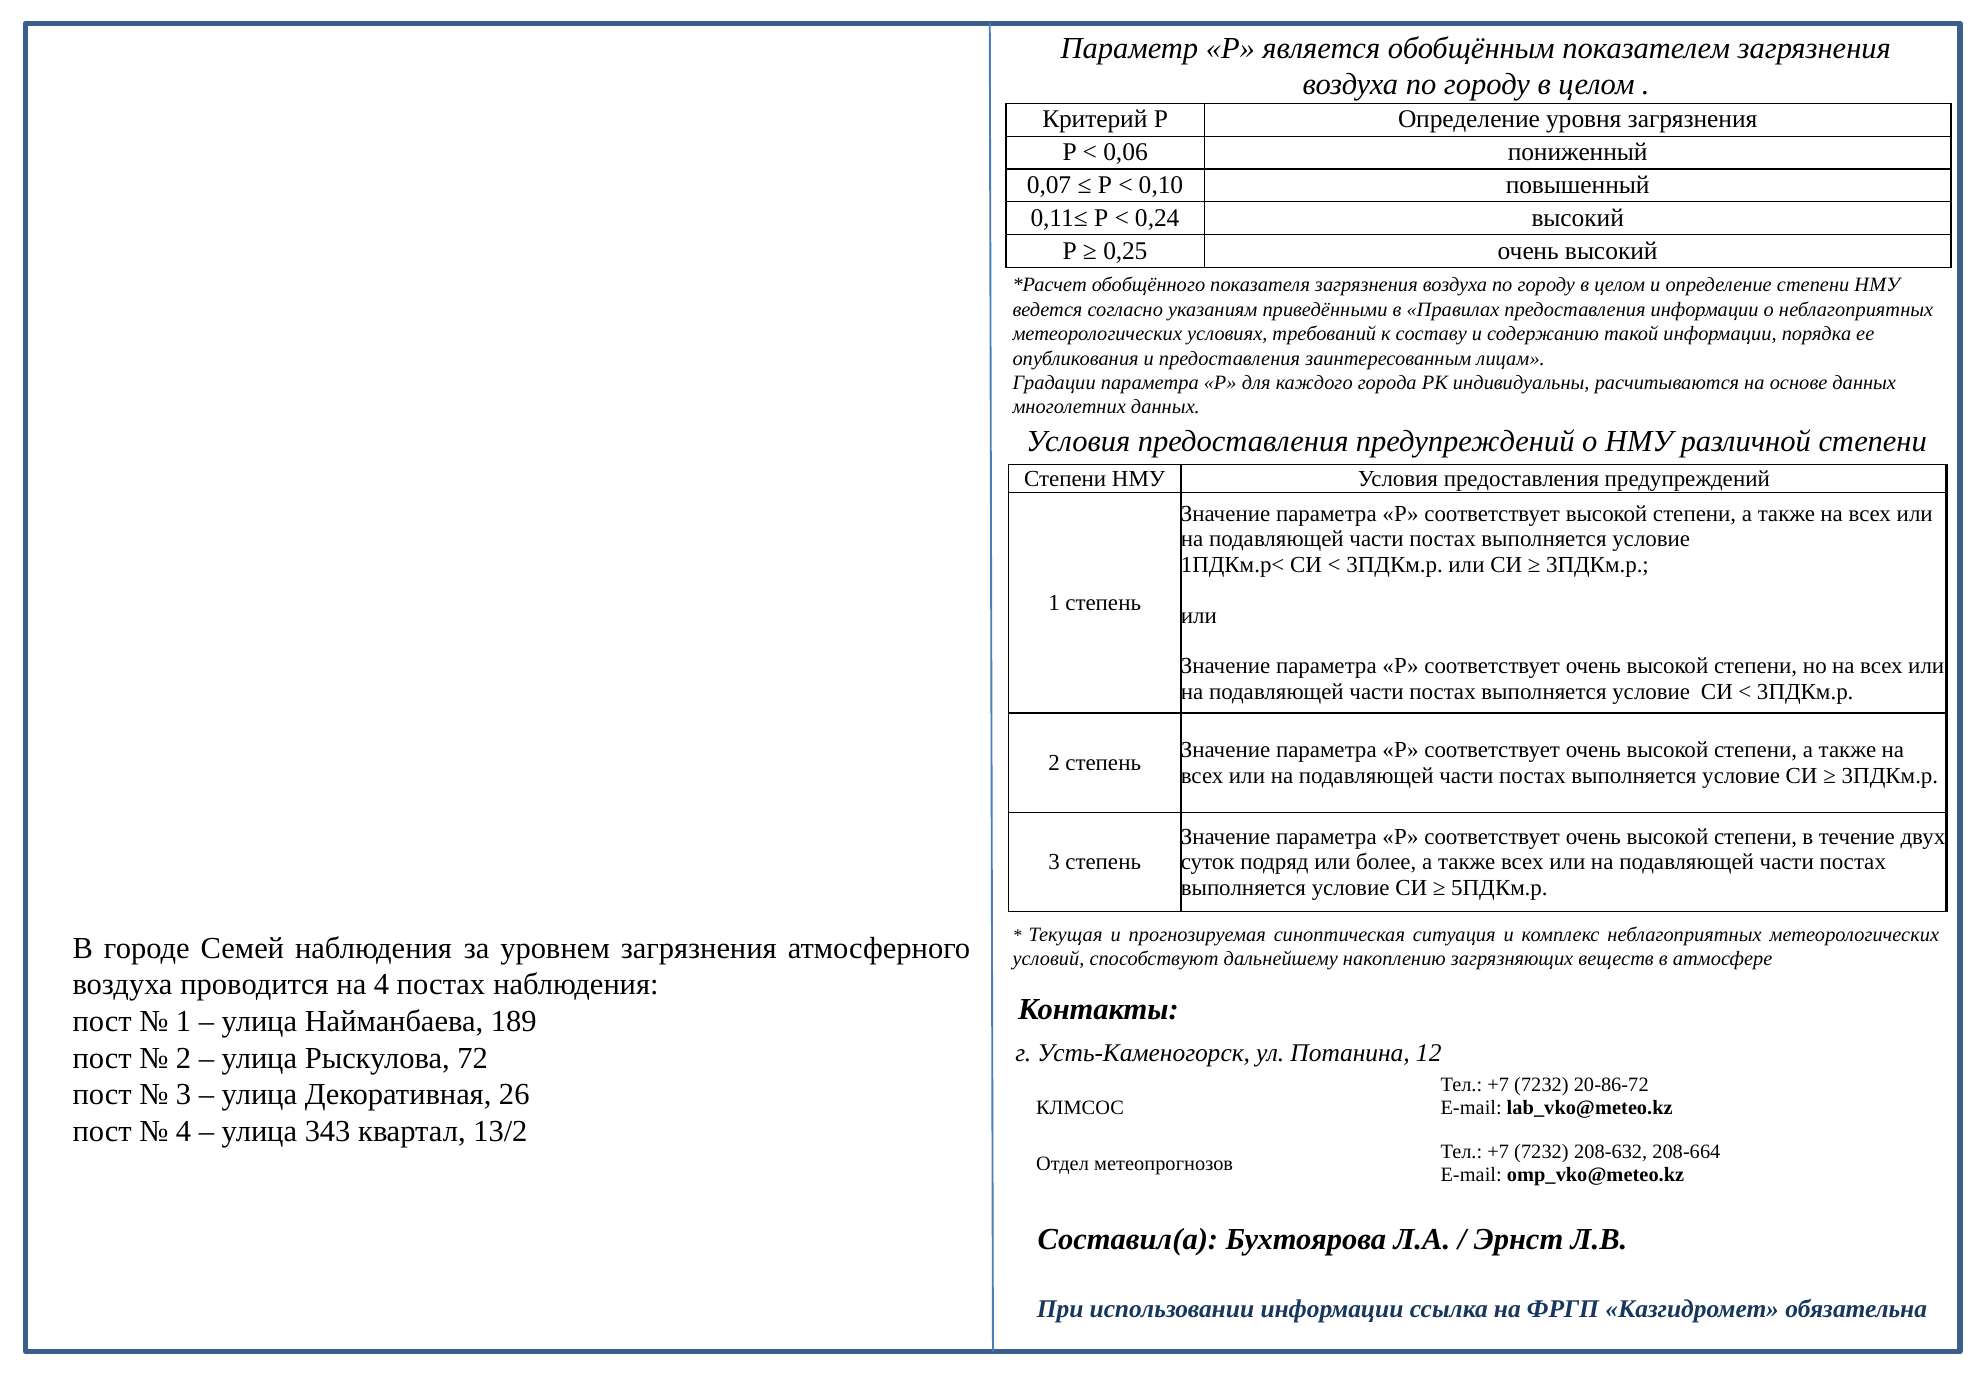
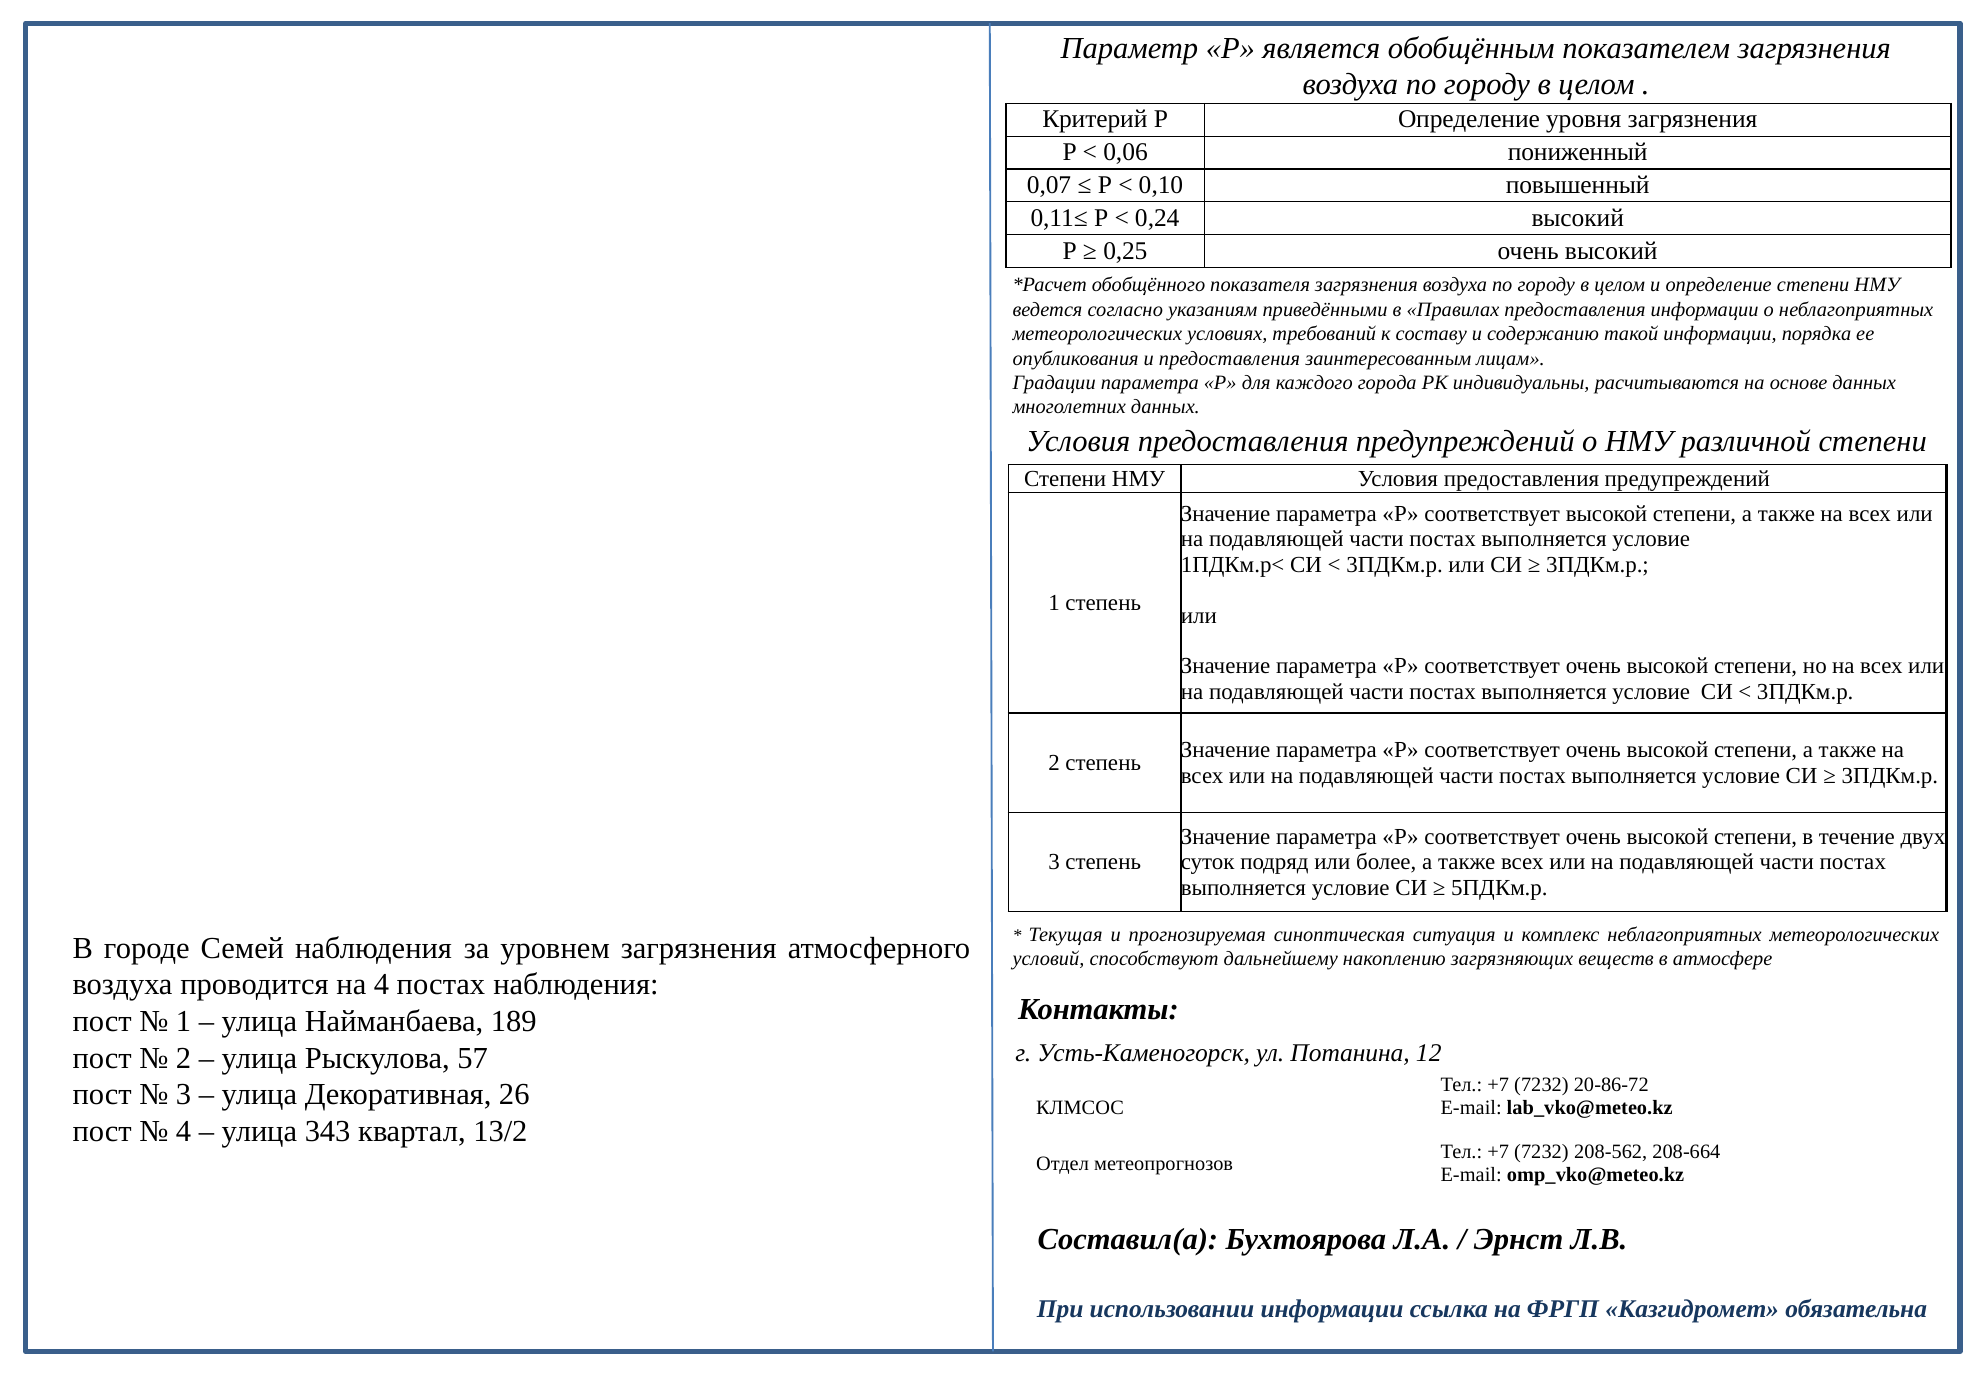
72: 72 -> 57
208-632: 208-632 -> 208-562
